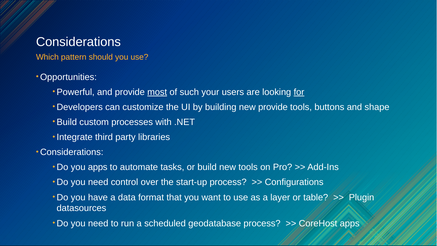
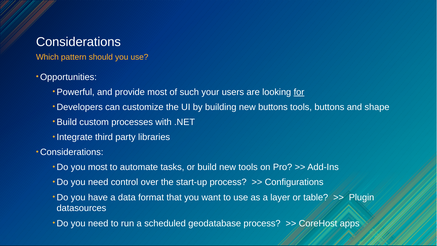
most at (157, 92) underline: present -> none
new provide: provide -> buttons
you apps: apps -> most
